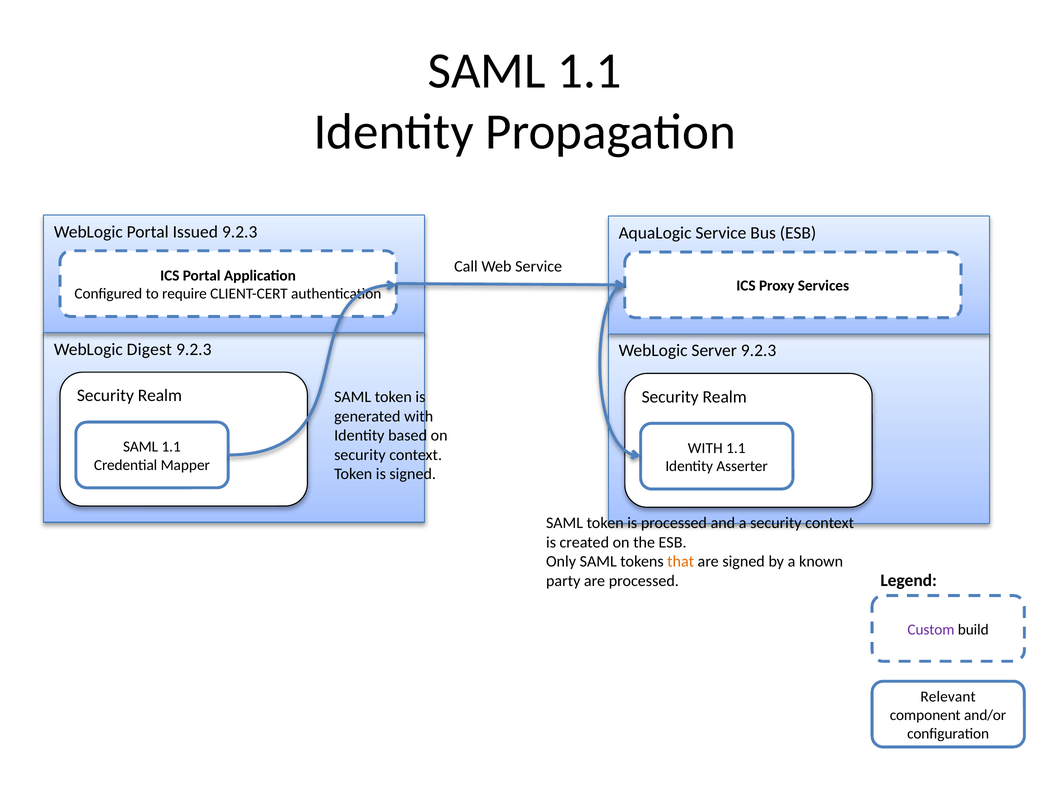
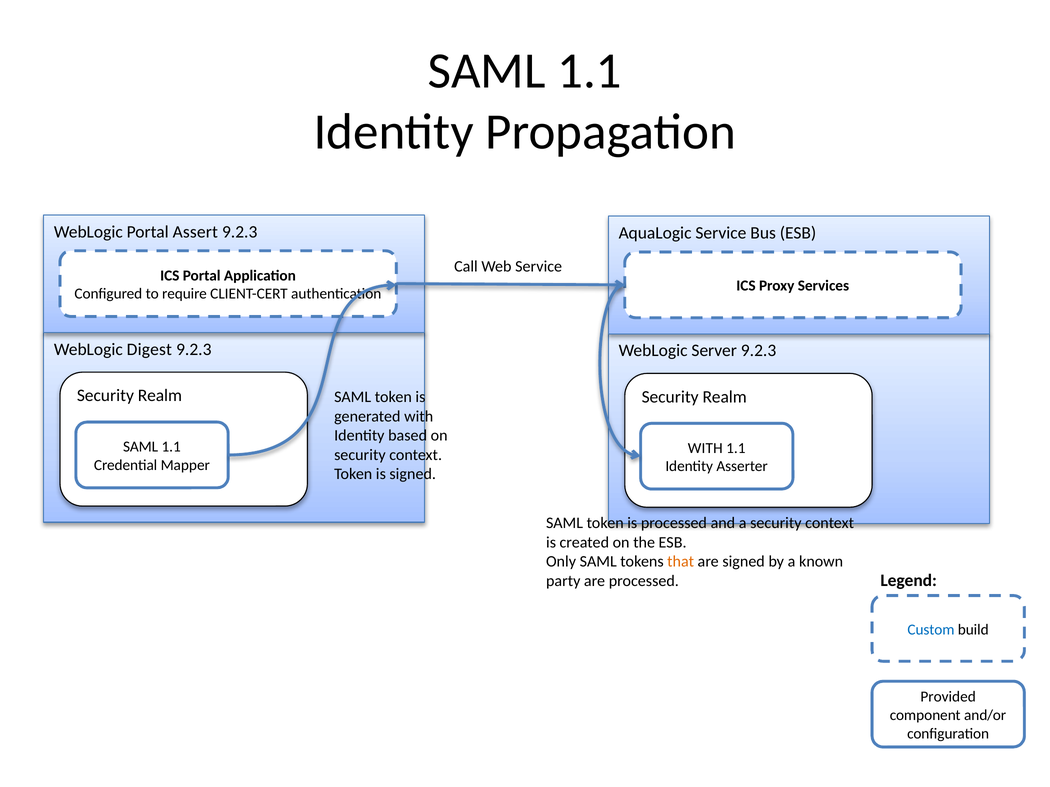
Issued: Issued -> Assert
Custom colour: purple -> blue
Relevant: Relevant -> Provided
